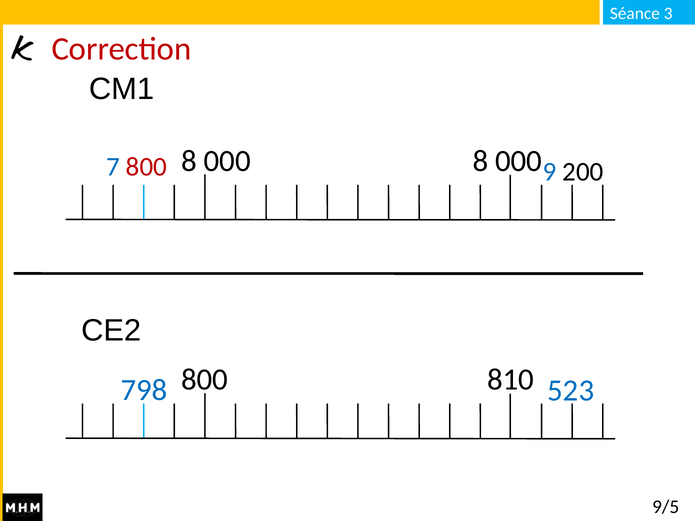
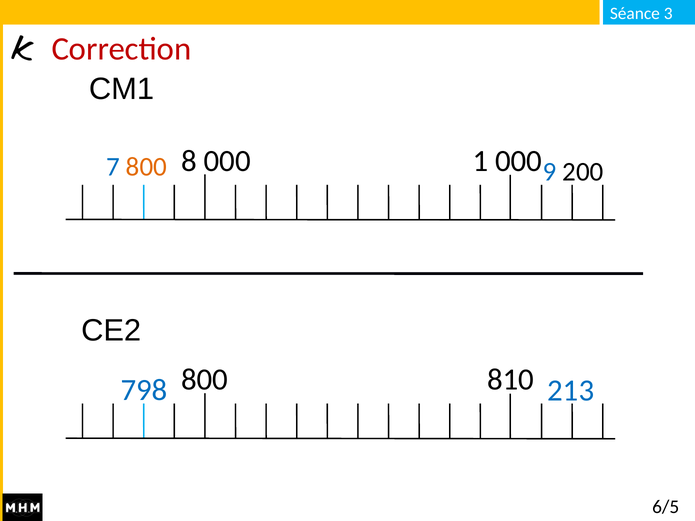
000 8: 8 -> 1
800 at (146, 167) colour: red -> orange
523: 523 -> 213
9/5: 9/5 -> 6/5
